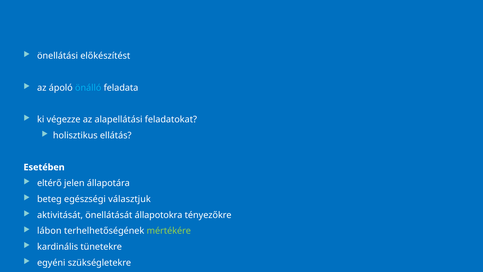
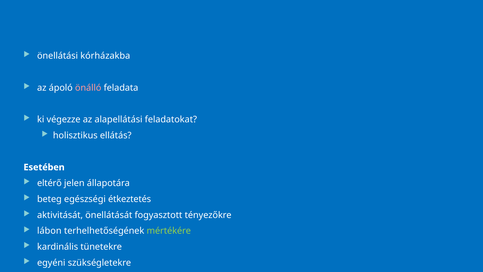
előkészítést: előkészítést -> kórházakba
önálló colour: light blue -> pink
választjuk: választjuk -> étkeztetés
állapotokra: állapotokra -> fogyasztott
